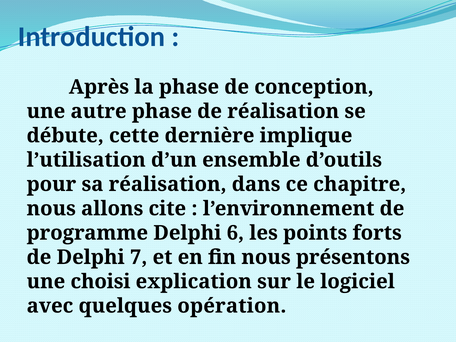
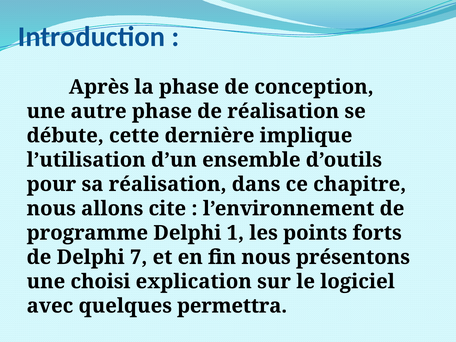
6: 6 -> 1
opération: opération -> permettra
